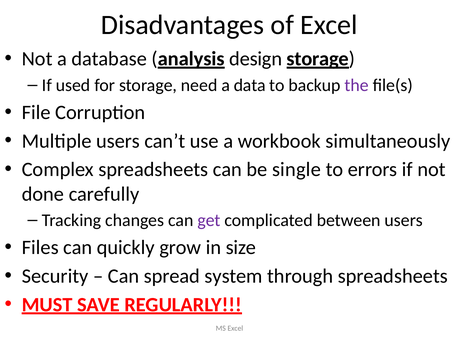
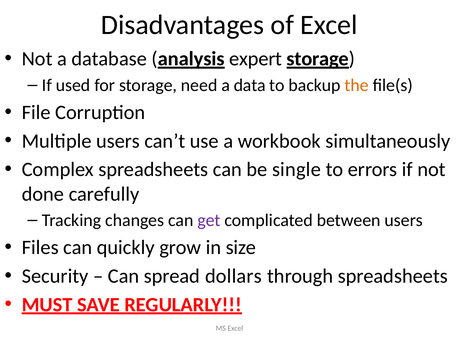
design: design -> expert
the colour: purple -> orange
system: system -> dollars
